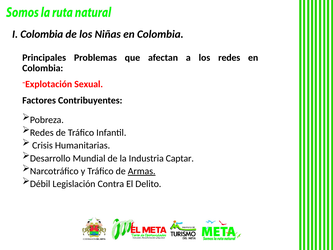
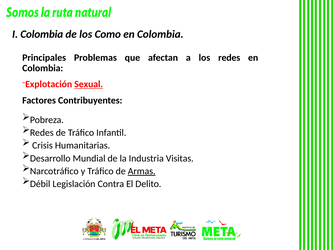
Niñas: Niñas -> Como
Sexual underline: none -> present
Captar: Captar -> Visitas
